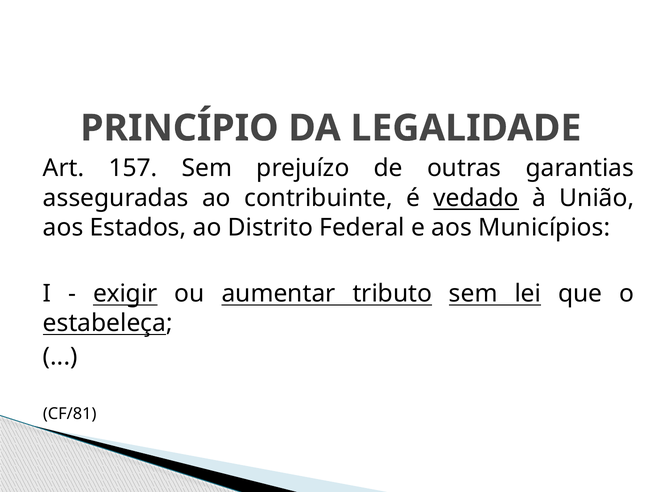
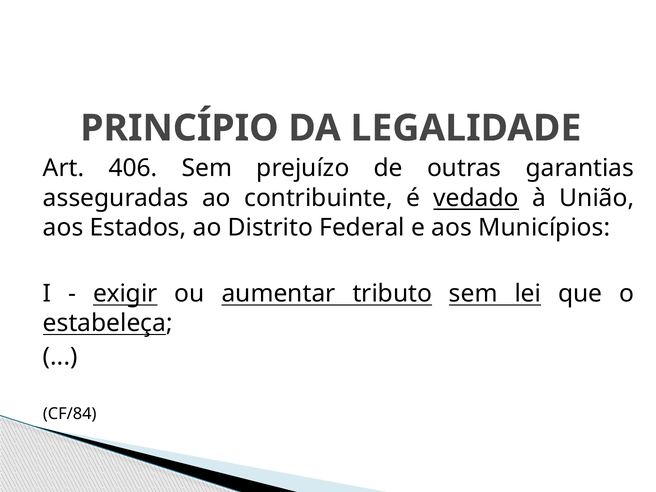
157: 157 -> 406
CF/81: CF/81 -> CF/84
